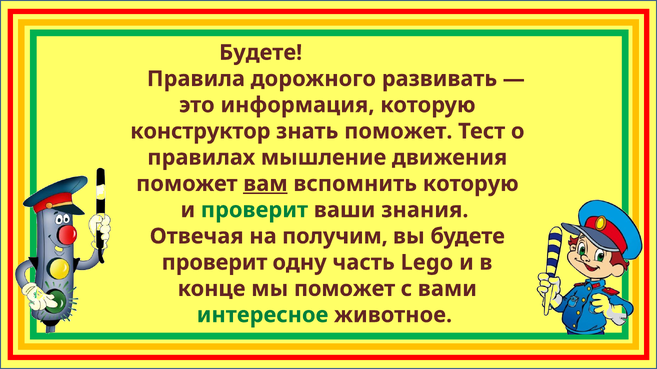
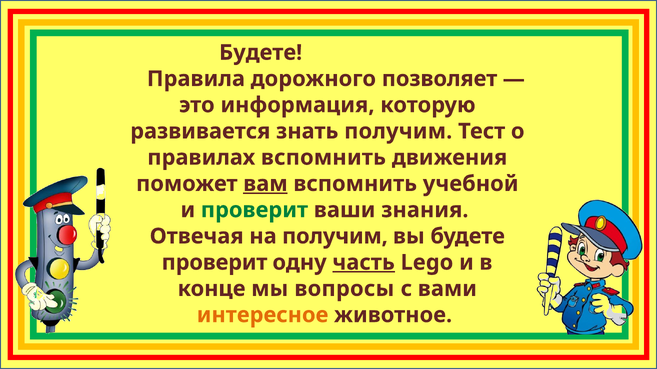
развивать: развивать -> позволяет
конструктор: конструктор -> развивается
знать поможет: поможет -> получим
правилах мышление: мышление -> вспомнить
вспомнить которую: которую -> учебной
часть underline: none -> present
мы поможет: поможет -> вопросы
интересное colour: green -> orange
